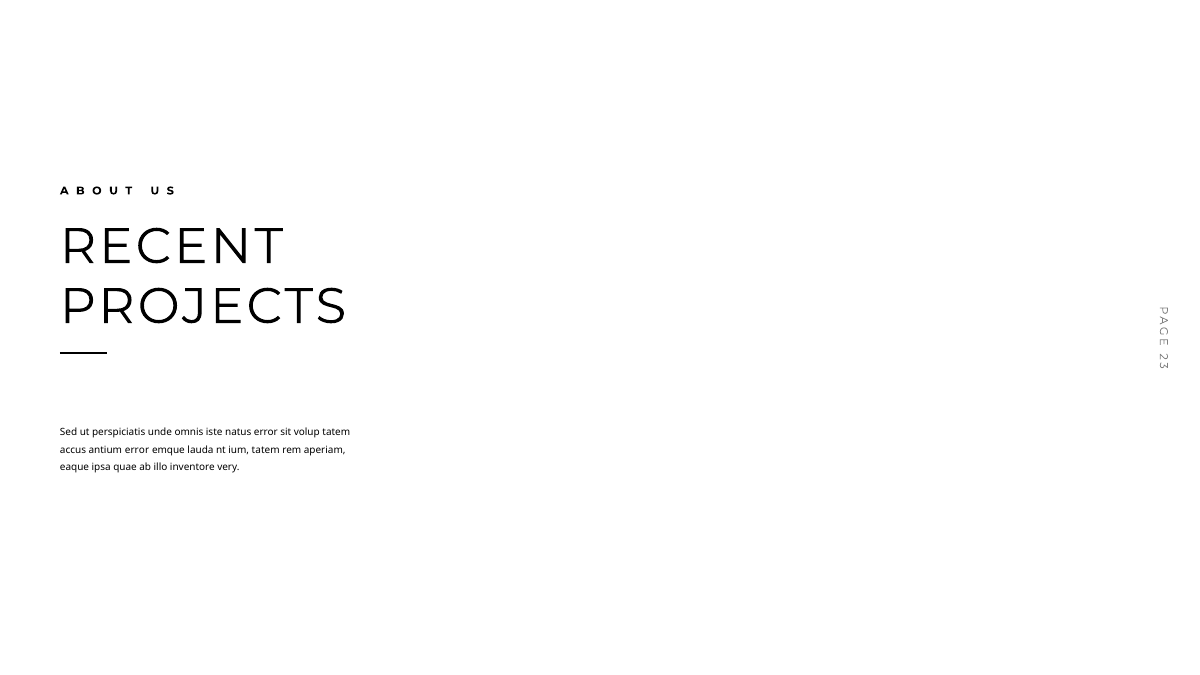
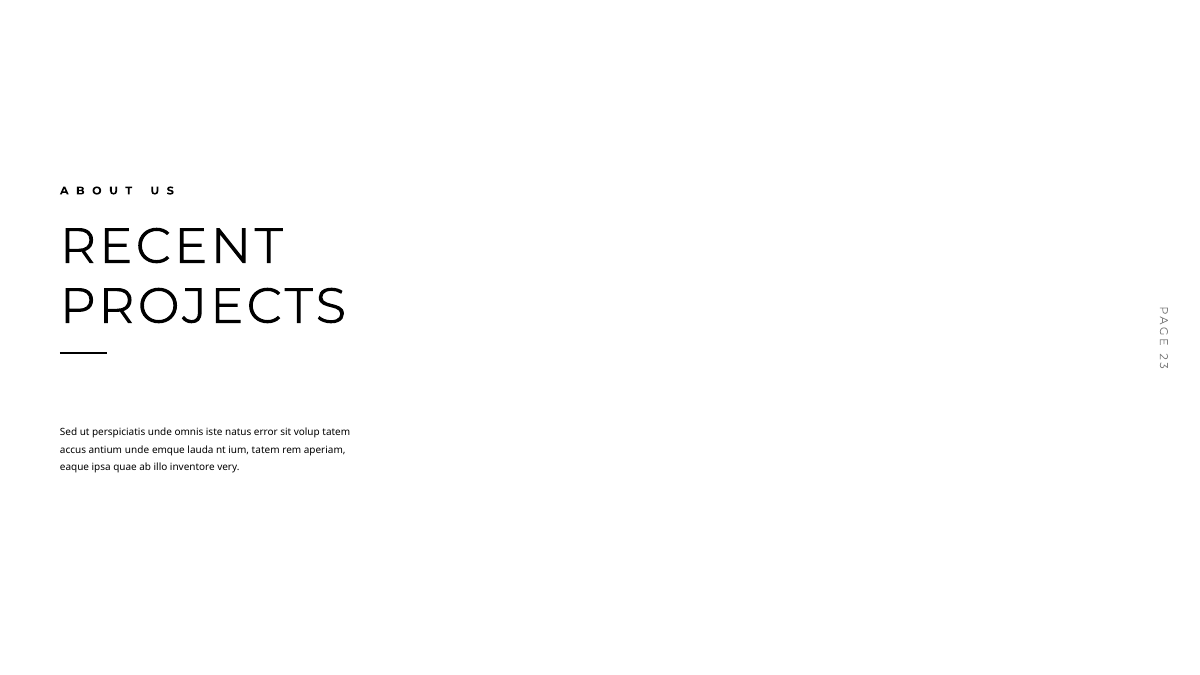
antium error: error -> unde
